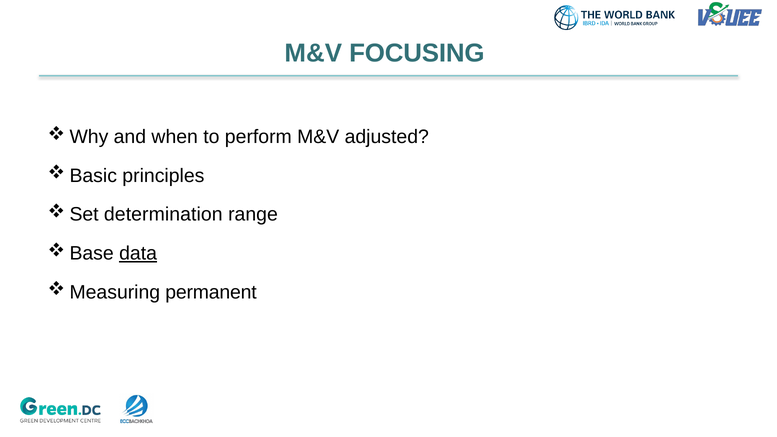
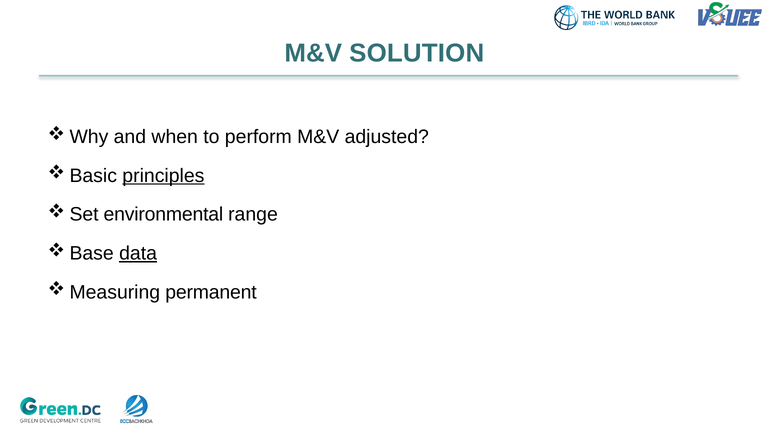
FOCUSING: FOCUSING -> SOLUTION
principles underline: none -> present
determination: determination -> environmental
